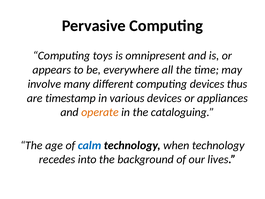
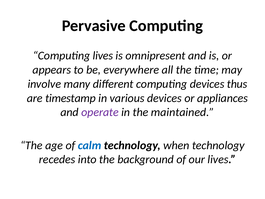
Computing toys: toys -> lives
operate colour: orange -> purple
cataloguing: cataloguing -> maintained
